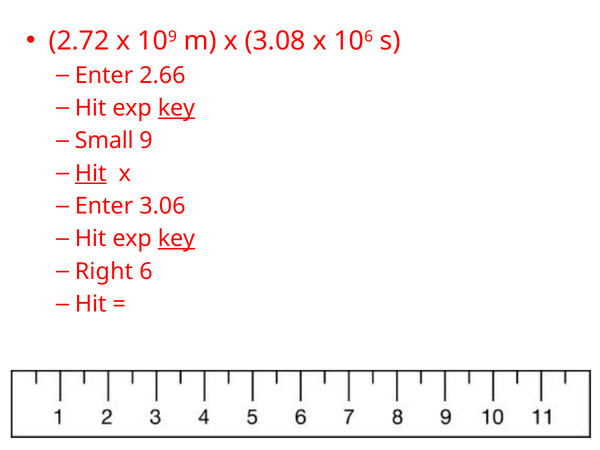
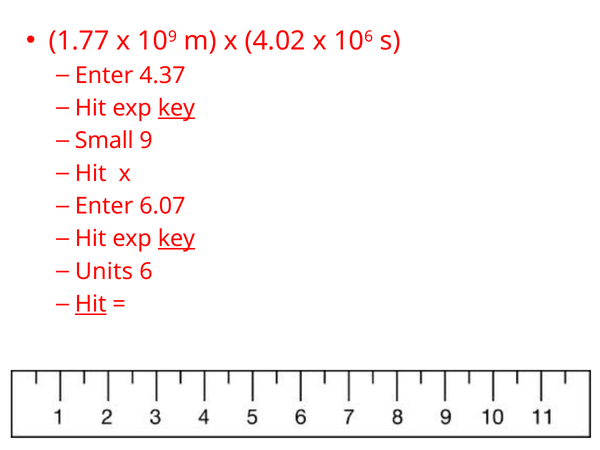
2.72: 2.72 -> 1.77
3.08: 3.08 -> 4.02
2.66: 2.66 -> 4.37
Hit at (91, 173) underline: present -> none
3.06: 3.06 -> 6.07
Right: Right -> Units
Hit at (91, 304) underline: none -> present
